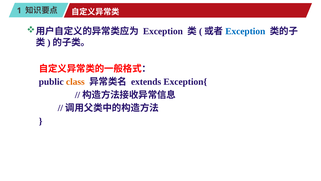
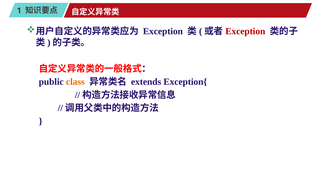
Exception at (245, 31) colour: blue -> red
